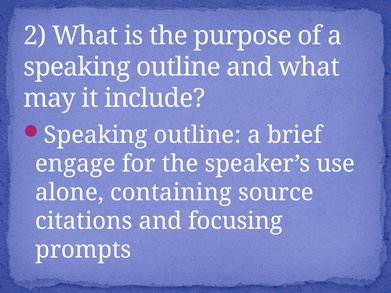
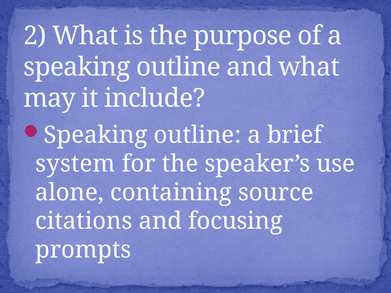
engage: engage -> system
